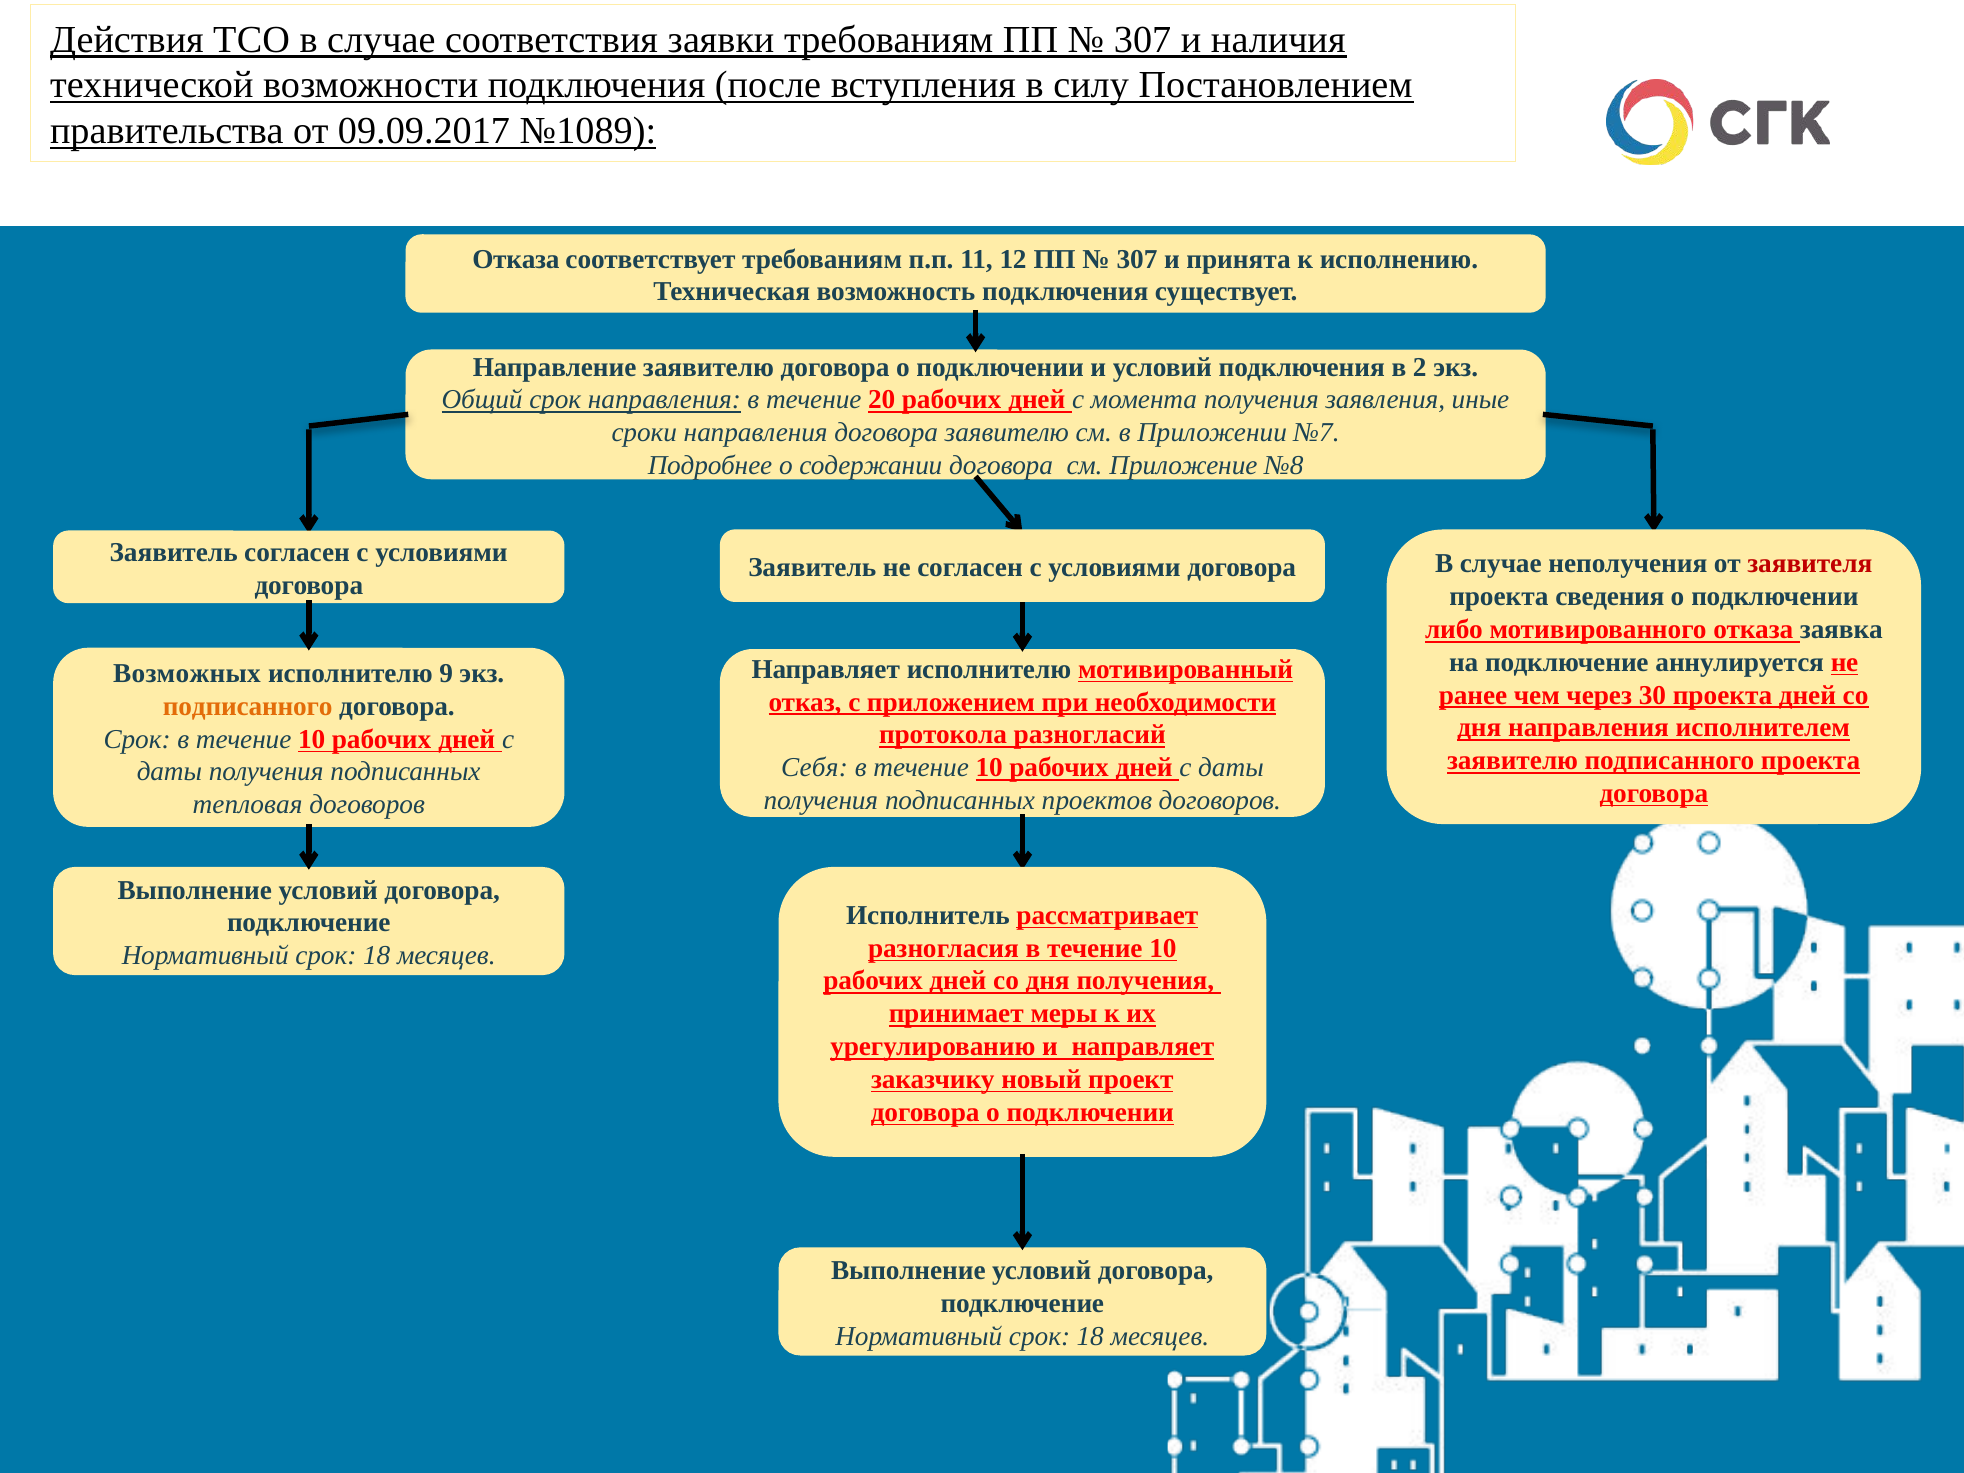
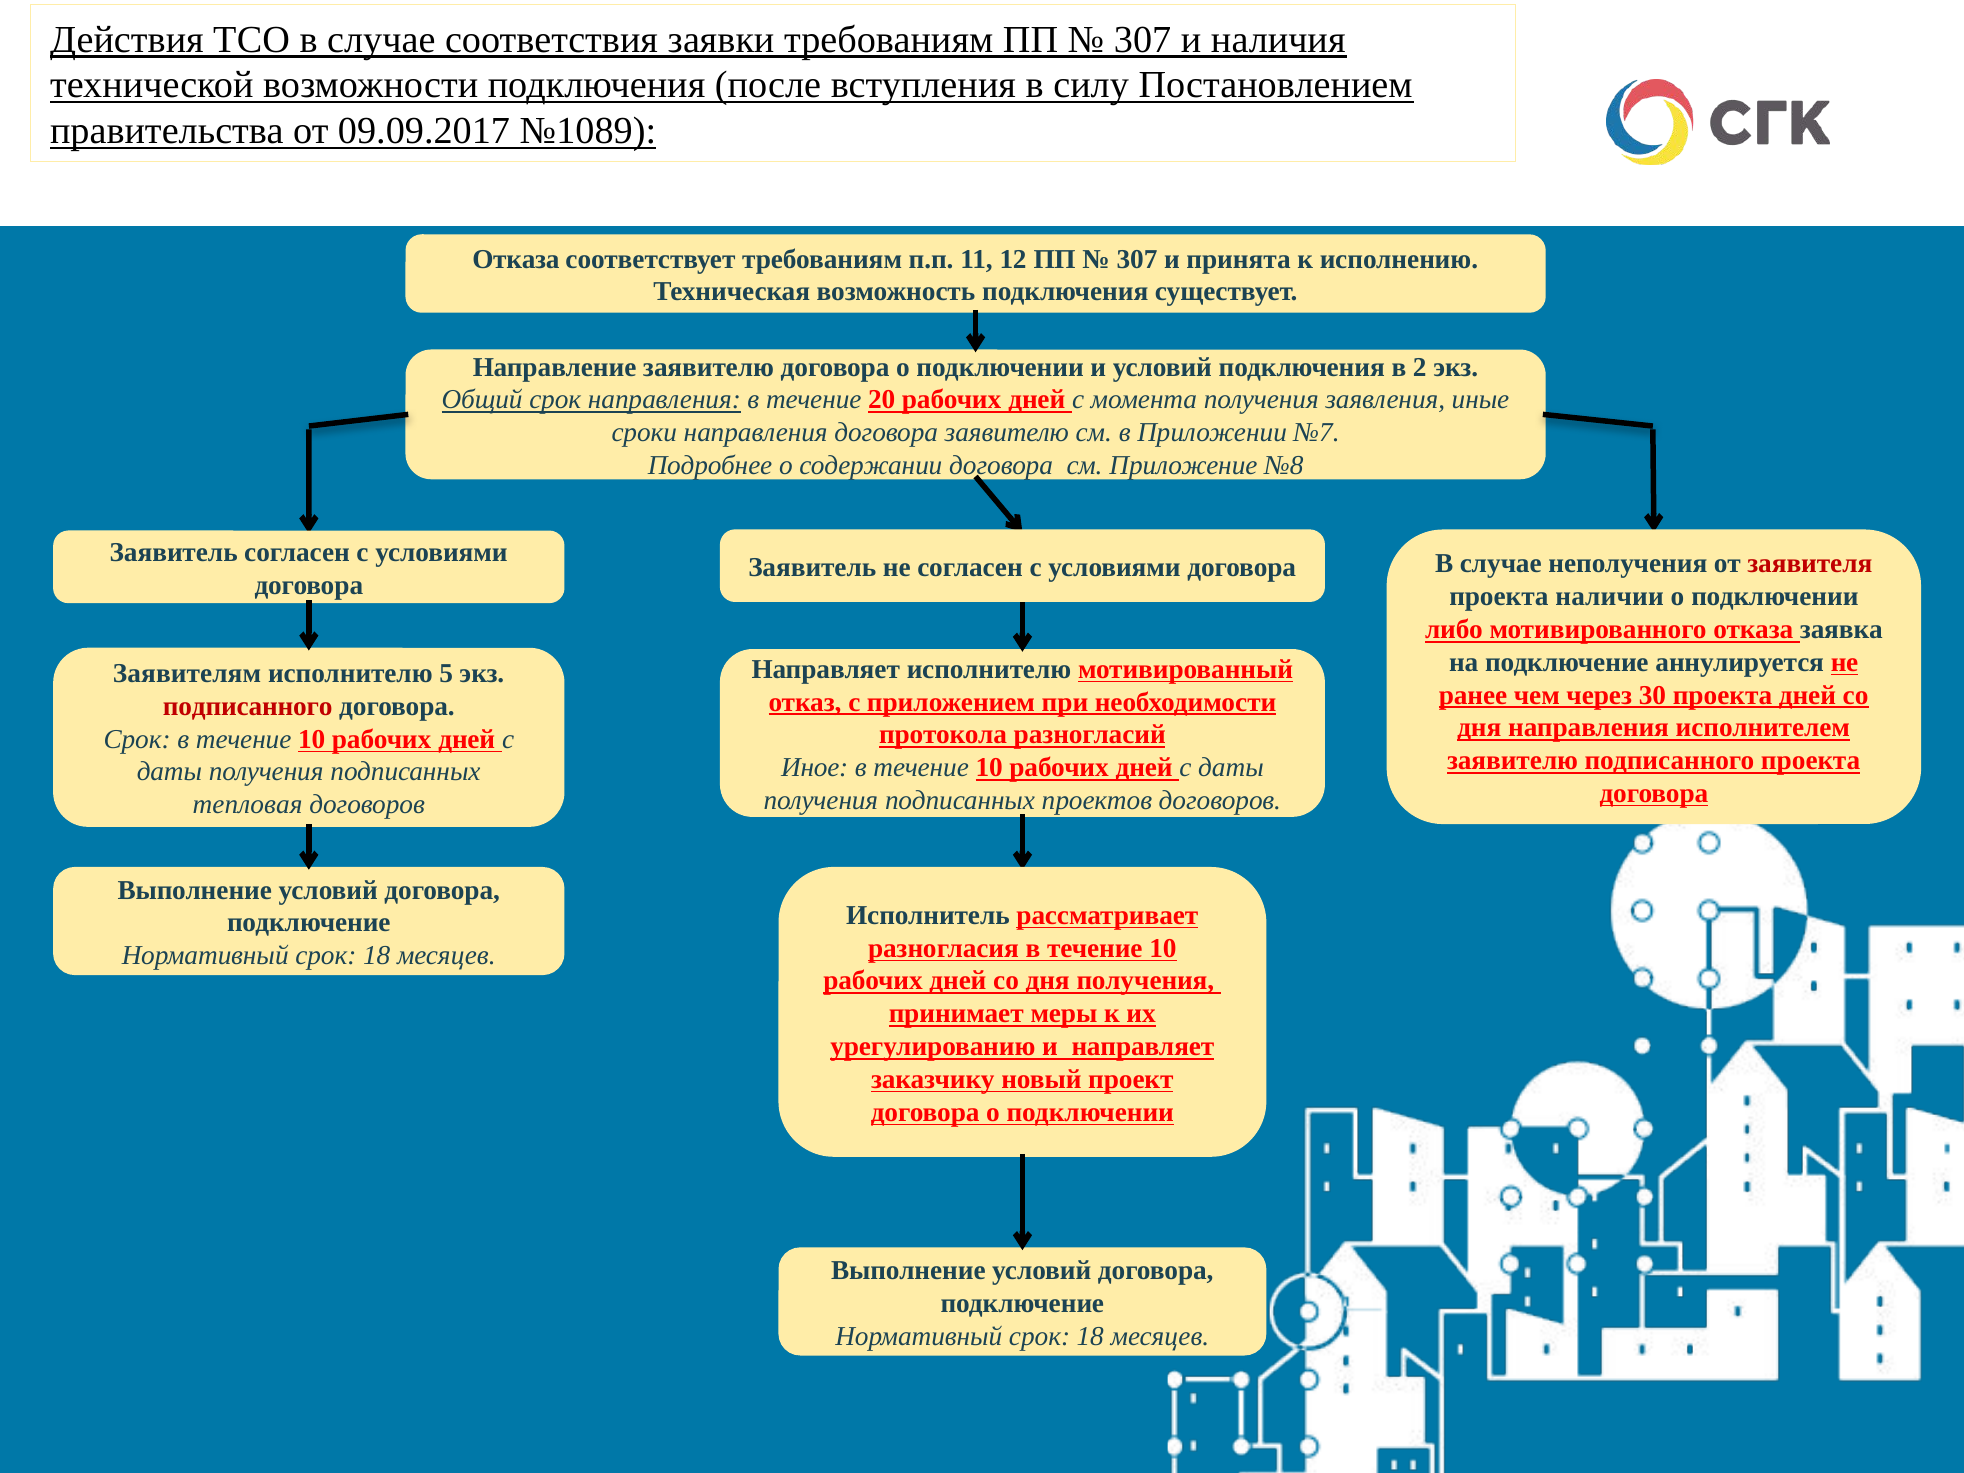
сведения: сведения -> наличии
Возможных: Возможных -> Заявителям
9: 9 -> 5
подписанного at (248, 706) colour: orange -> red
Себя: Себя -> Иное
